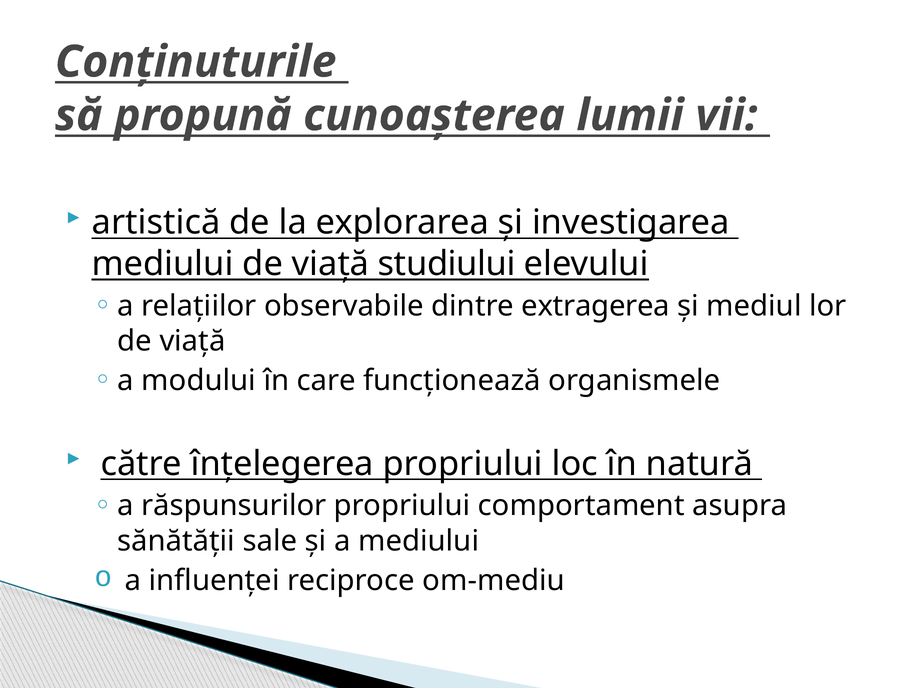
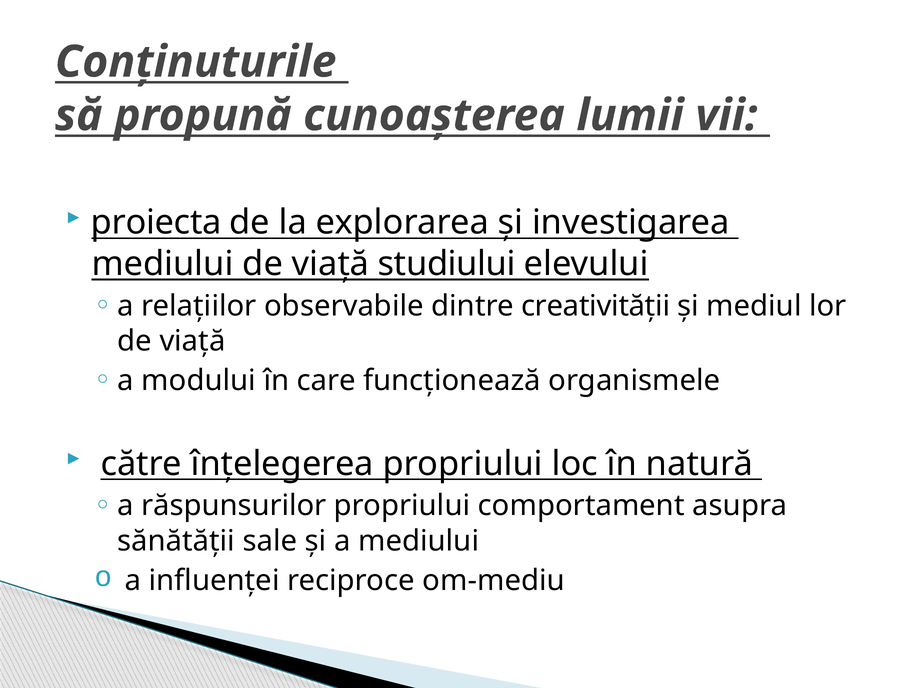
artistică: artistică -> proiecta
extragerea: extragerea -> creativității
